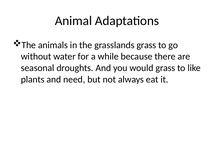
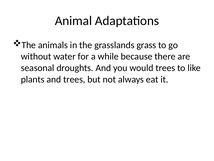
would grass: grass -> trees
and need: need -> trees
